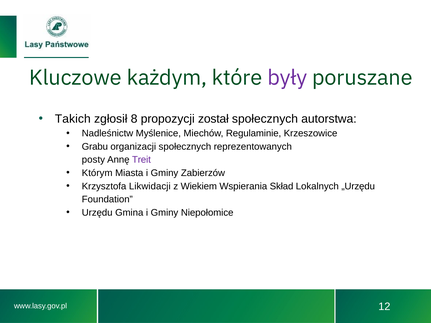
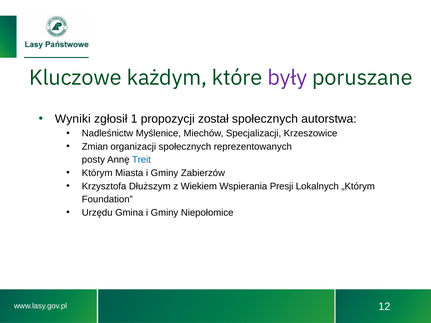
Takich: Takich -> Wyniki
8: 8 -> 1
Regulaminie: Regulaminie -> Specjalizacji
Grabu: Grabu -> Zmian
Treit colour: purple -> blue
Likwidacji: Likwidacji -> Dłuższym
Skład: Skład -> Presji
„Urzędu: „Urzędu -> „Którym
